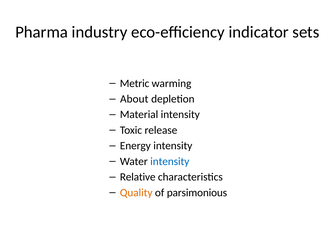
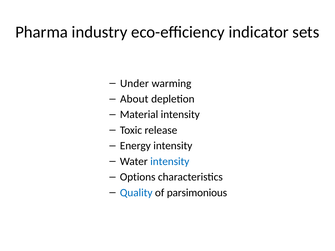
Metric: Metric -> Under
Relative: Relative -> Options
Quality colour: orange -> blue
